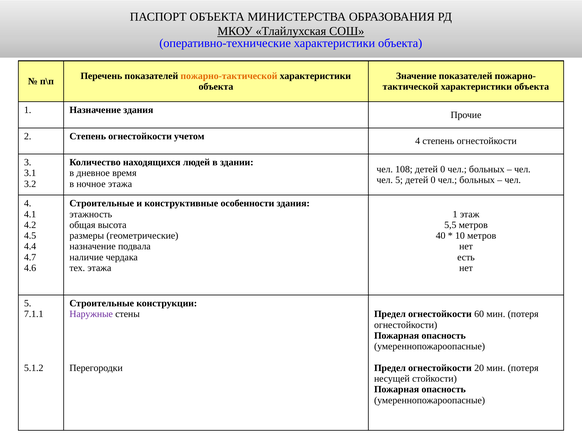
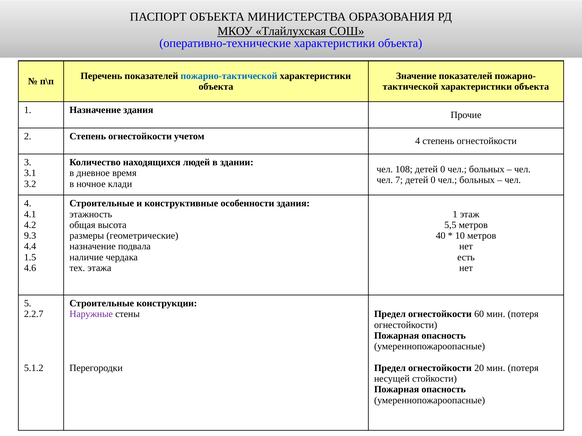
пожарно-тактической colour: orange -> blue
чел 5: 5 -> 7
ночное этажа: этажа -> клади
4.5: 4.5 -> 9.3
4.7: 4.7 -> 1.5
7.1.1: 7.1.1 -> 2.2.7
